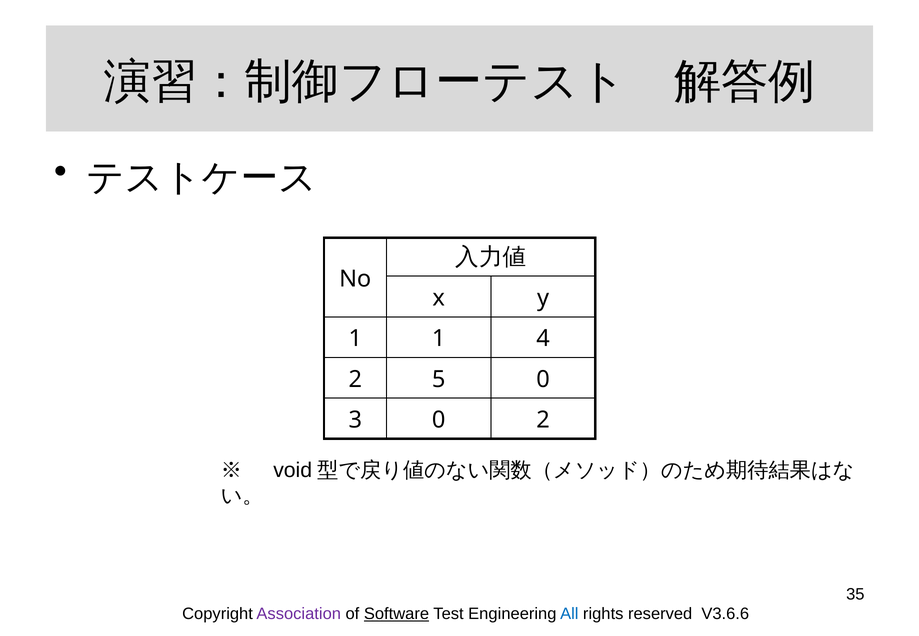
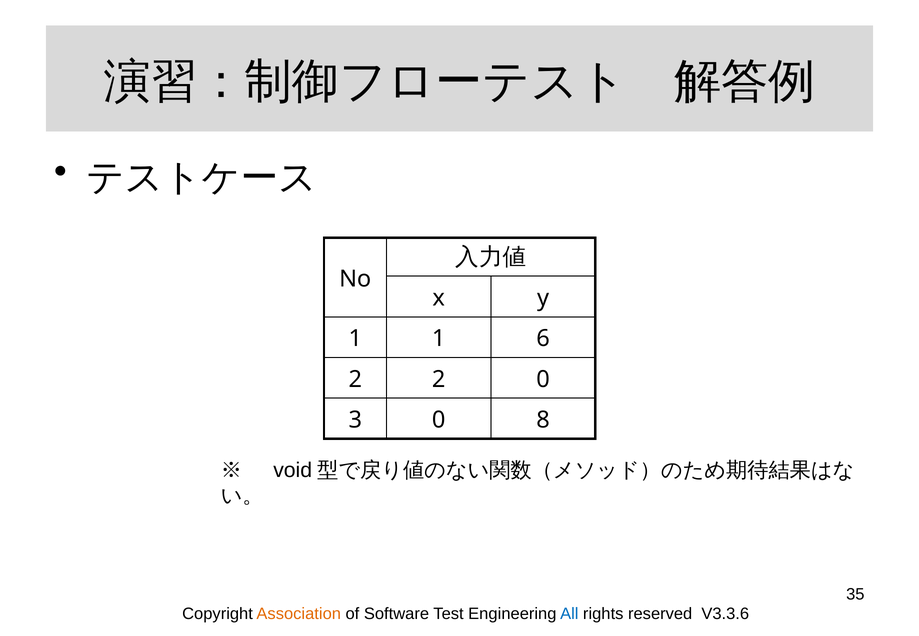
4: 4 -> 6
2 5: 5 -> 2
0 2: 2 -> 8
Association colour: purple -> orange
Software underline: present -> none
V3.6.6: V3.6.6 -> V3.3.6
